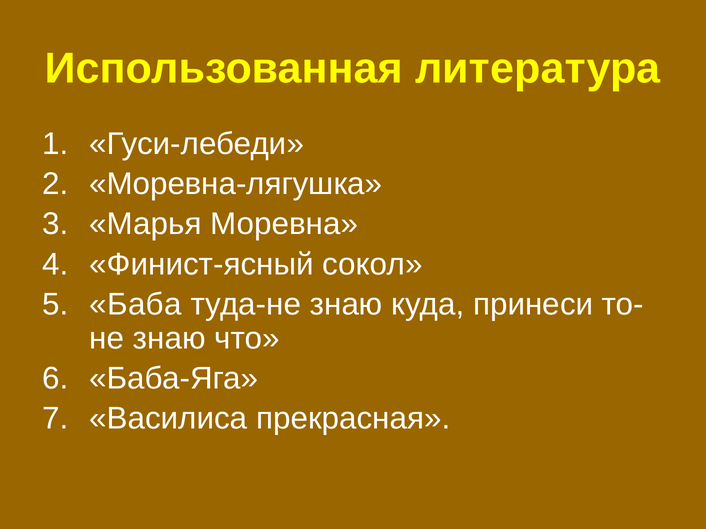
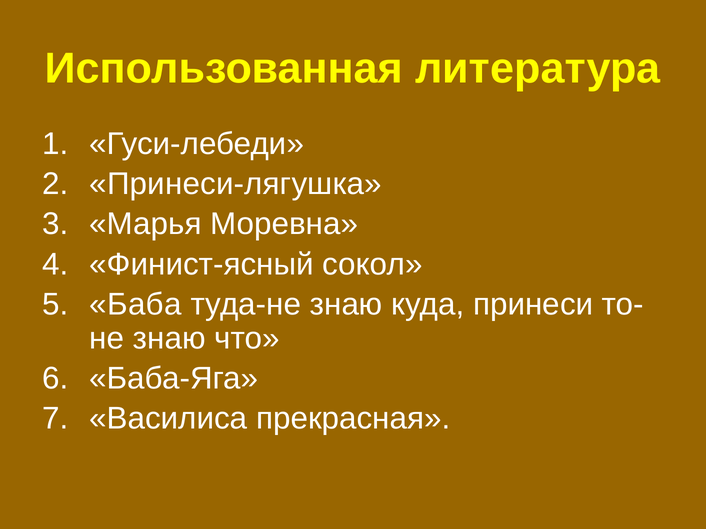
Моревна-лягушка: Моревна-лягушка -> Принеси-лягушка
